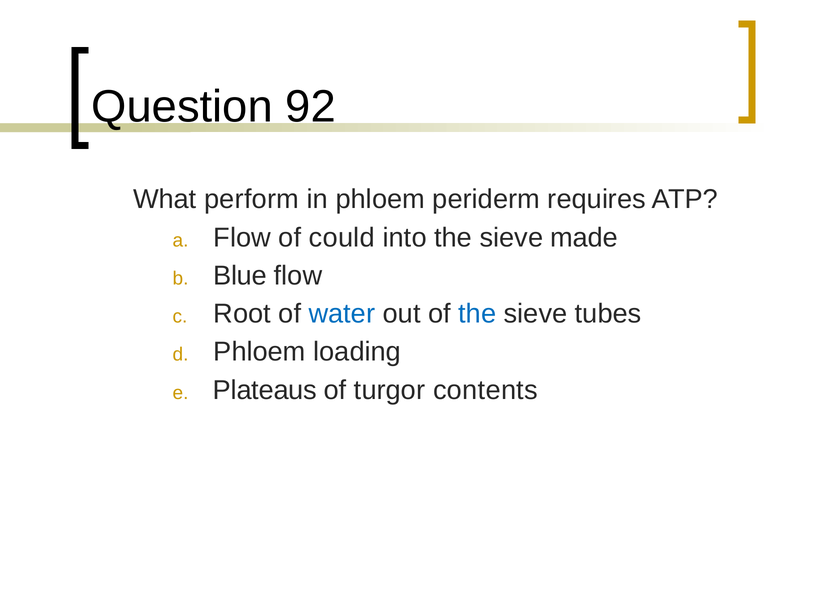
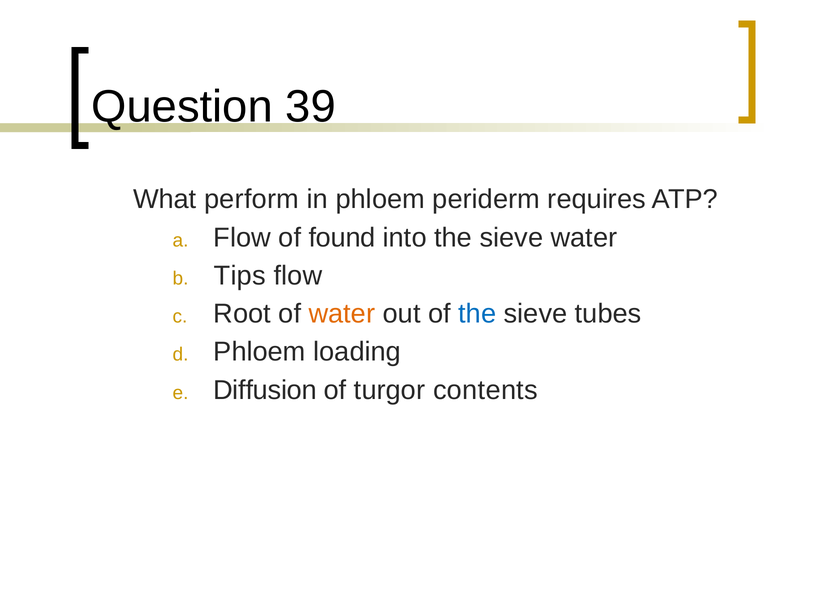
92: 92 -> 39
could: could -> found
sieve made: made -> water
Blue: Blue -> Tips
water at (342, 314) colour: blue -> orange
Plateaus: Plateaus -> Diffusion
